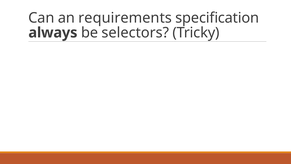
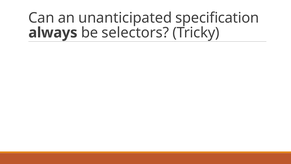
requirements: requirements -> unanticipated
